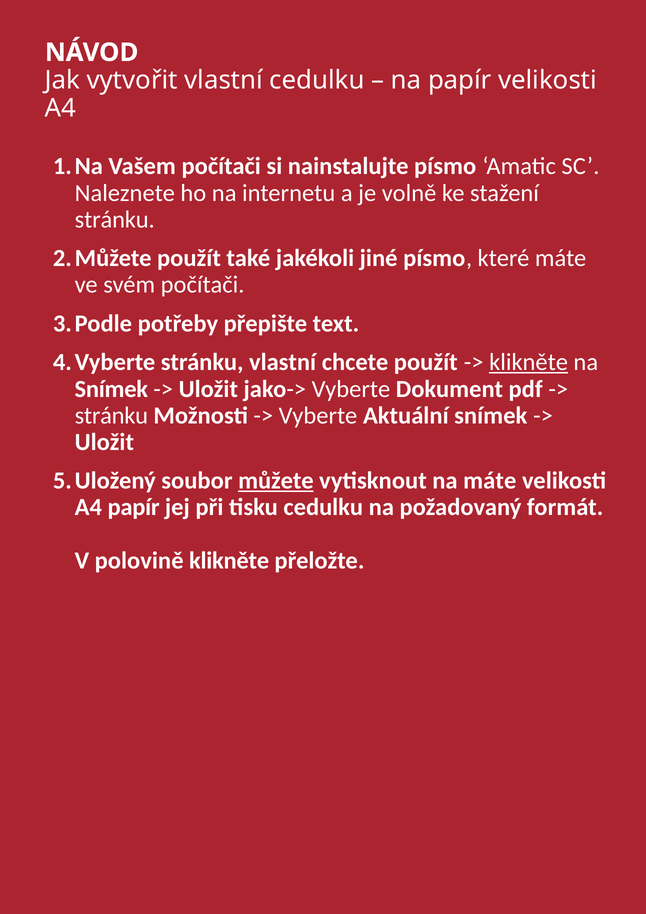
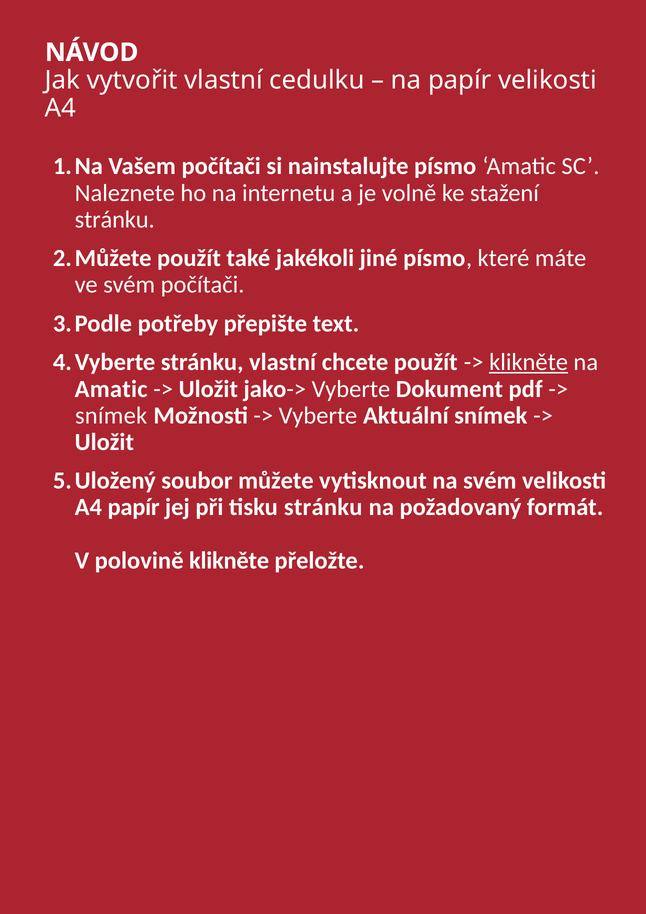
Snímek at (111, 389): Snímek -> Amatic
stránku at (111, 415): stránku -> snímek
můžete underline: present -> none
na máte: máte -> svém
tisku cedulku: cedulku -> stránku
